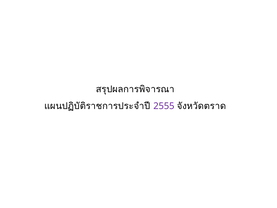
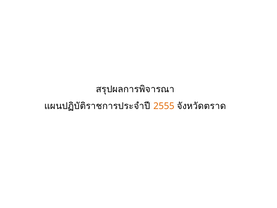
2555 colour: purple -> orange
